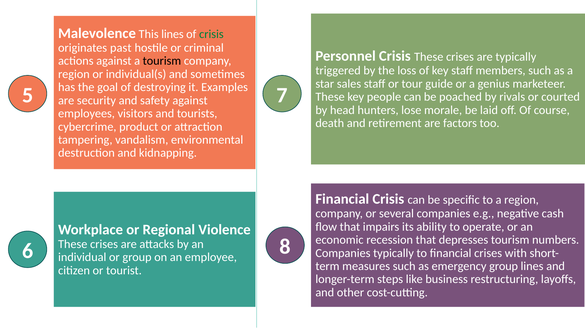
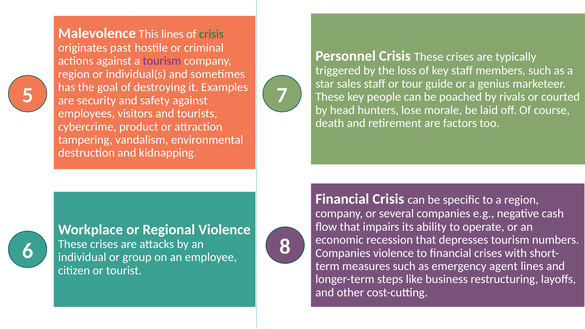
tourism at (162, 61) colour: black -> purple
Companies typically: typically -> violence
emergency group: group -> agent
